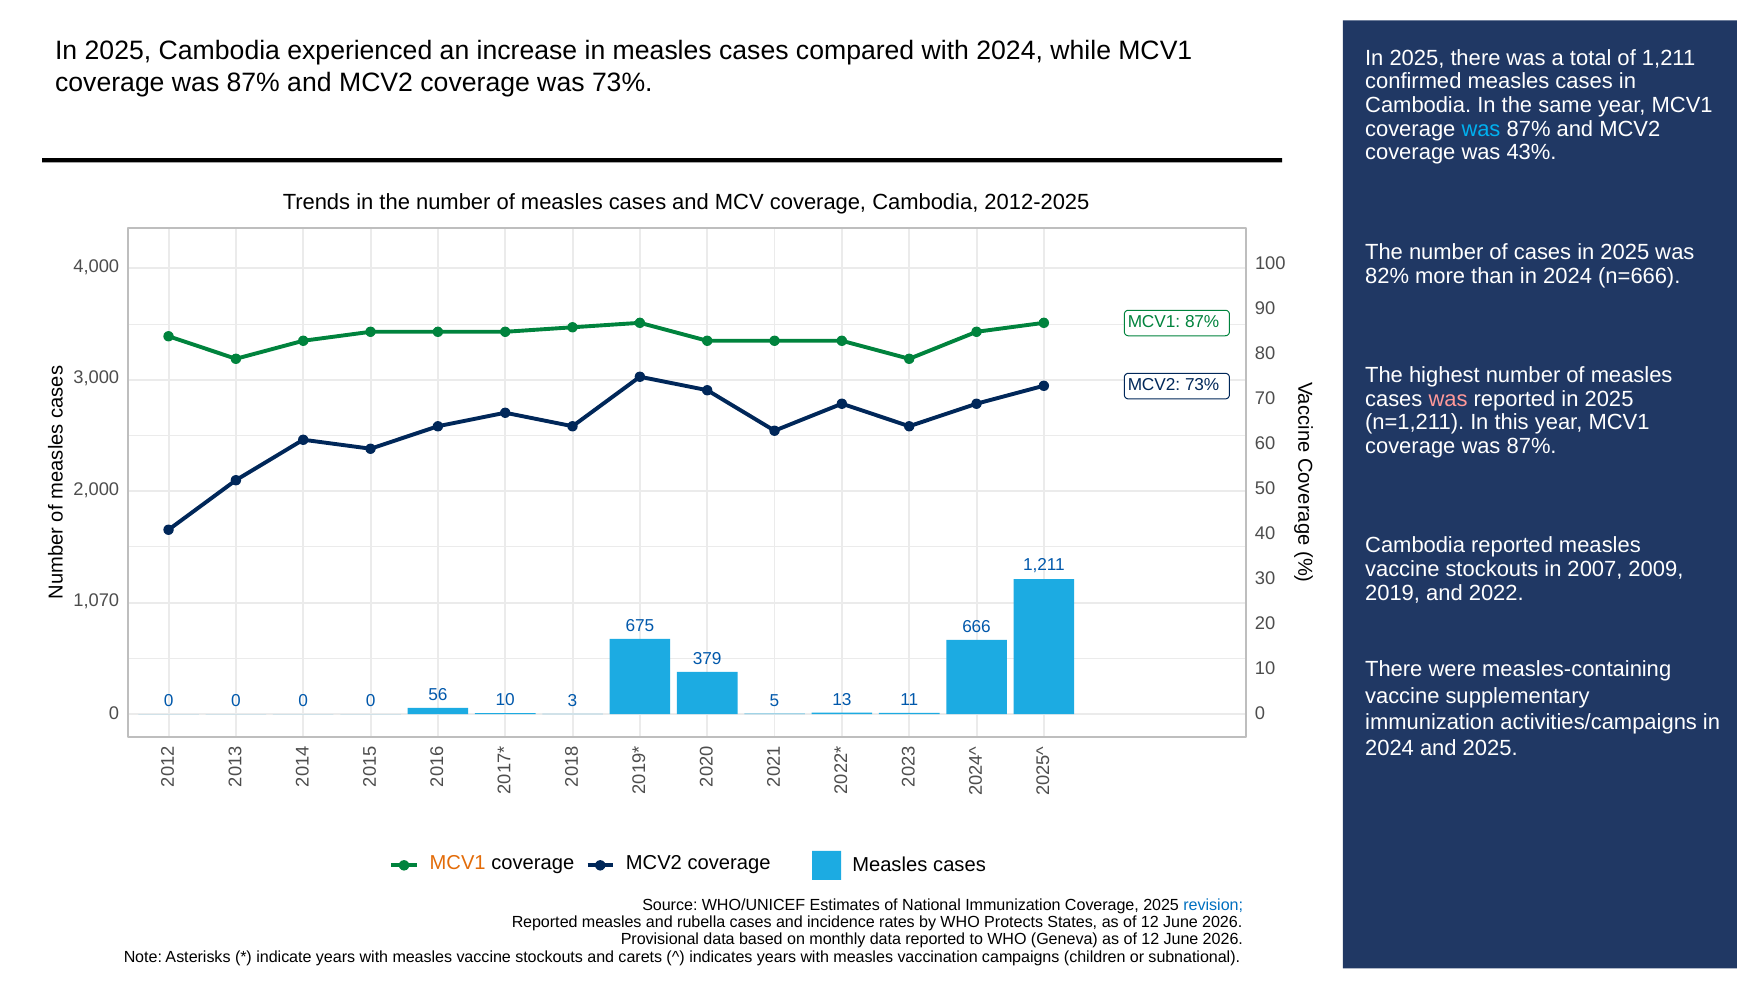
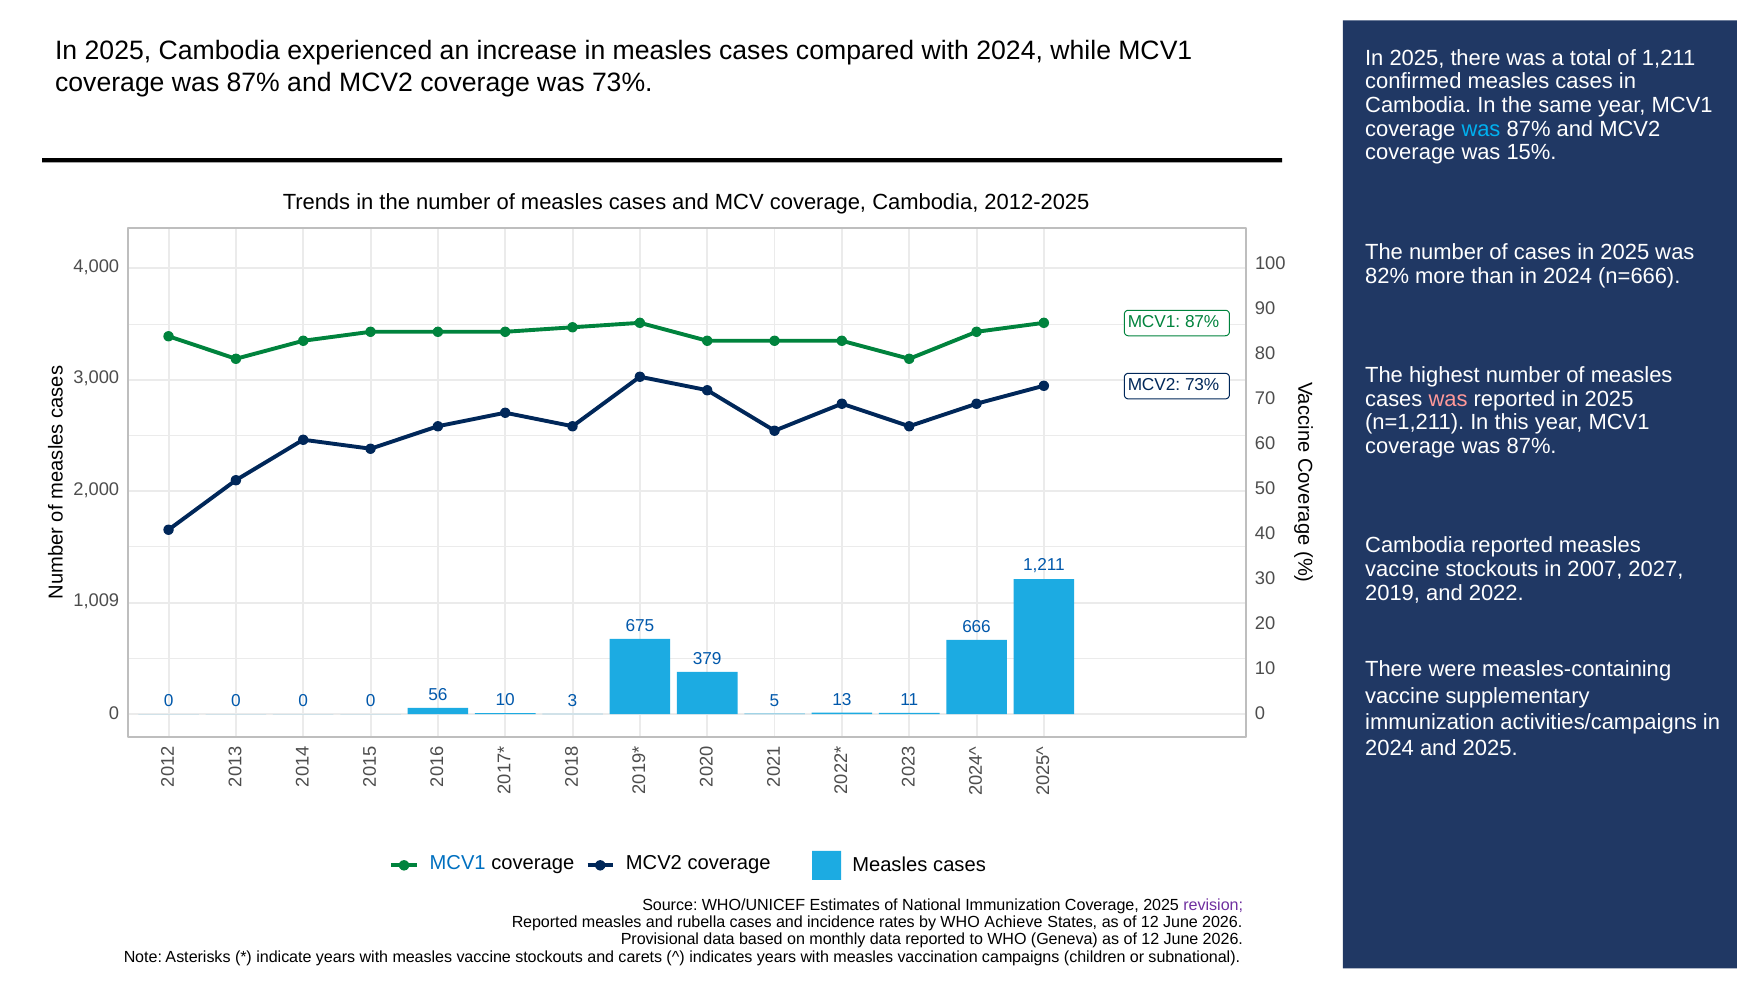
43%: 43% -> 15%
2009: 2009 -> 2027
1,070: 1,070 -> 1,009
MCV1 at (458, 863) colour: orange -> blue
revision at (1213, 905) colour: blue -> purple
Protects: Protects -> Achieve
